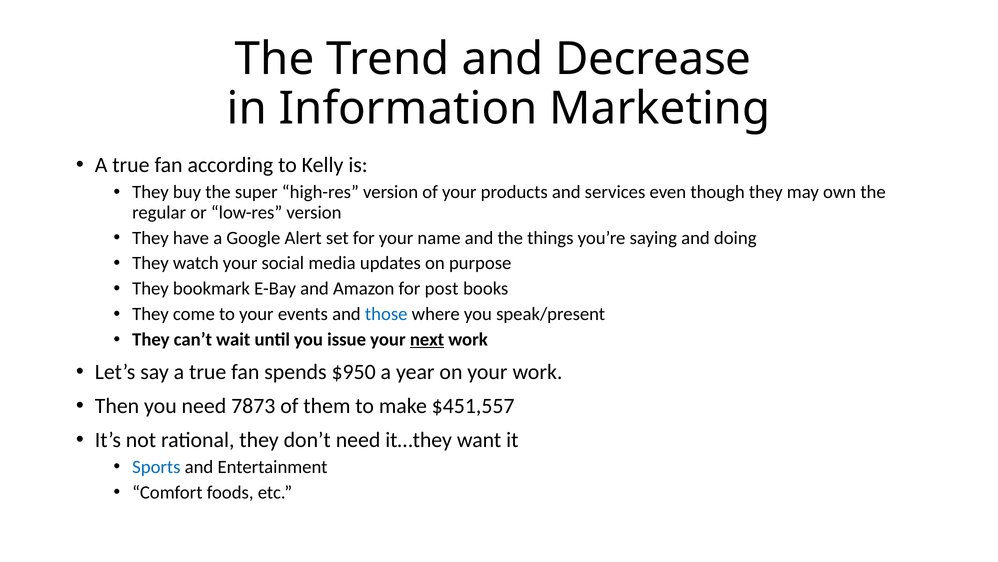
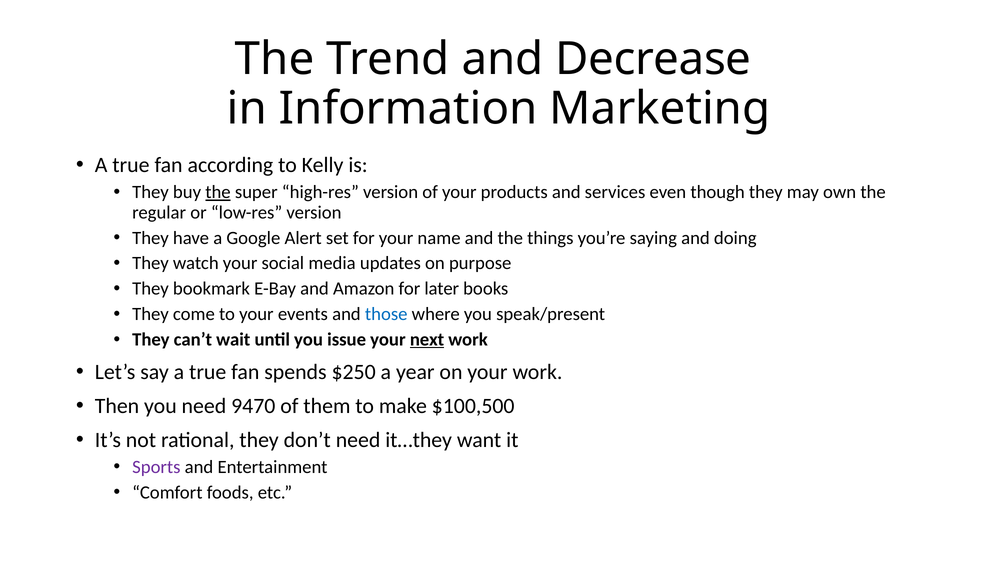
the at (218, 192) underline: none -> present
post: post -> later
$950: $950 -> $250
7873: 7873 -> 9470
$451,557: $451,557 -> $100,500
Sports colour: blue -> purple
